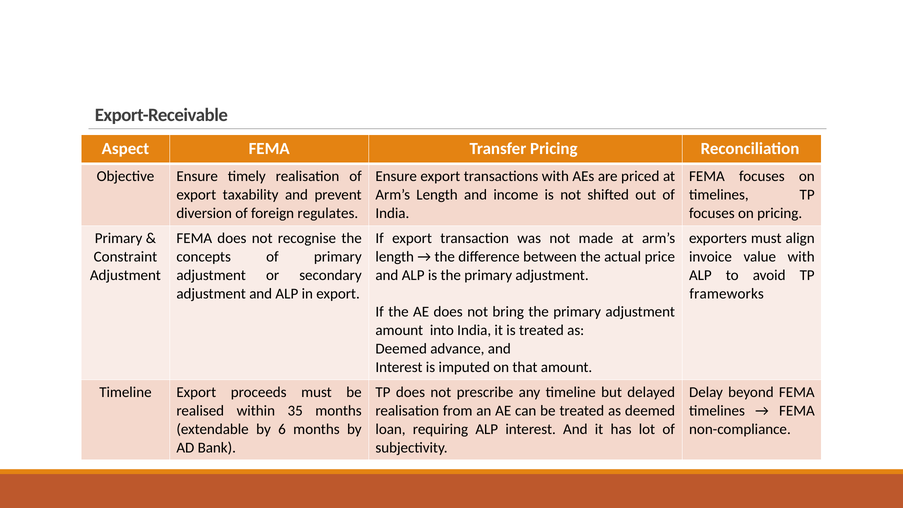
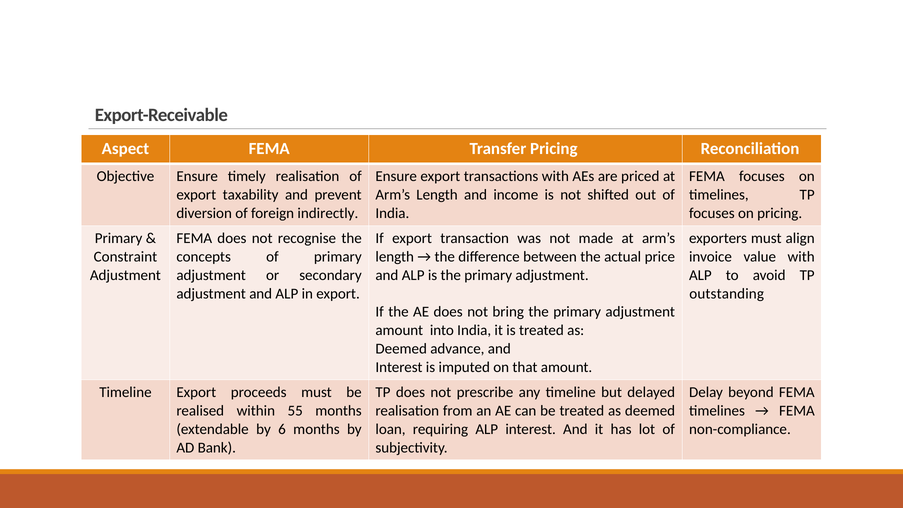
regulates: regulates -> indirectly
frameworks: frameworks -> outstanding
35: 35 -> 55
